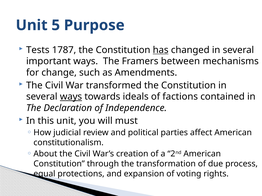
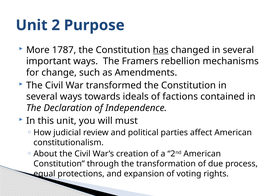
5: 5 -> 2
Tests: Tests -> More
between: between -> rebellion
ways at (71, 97) underline: present -> none
